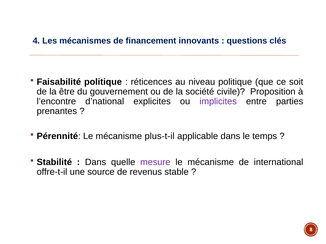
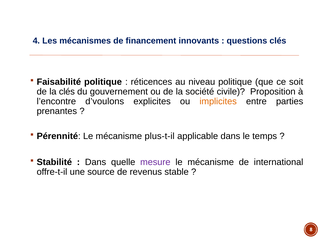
la être: être -> clés
d’national: d’national -> d’voulons
implicites colour: purple -> orange
